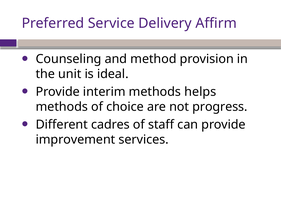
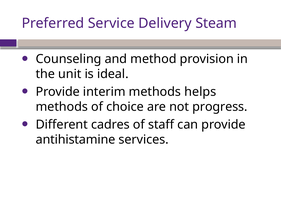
Affirm: Affirm -> Steam
improvement: improvement -> antihistamine
